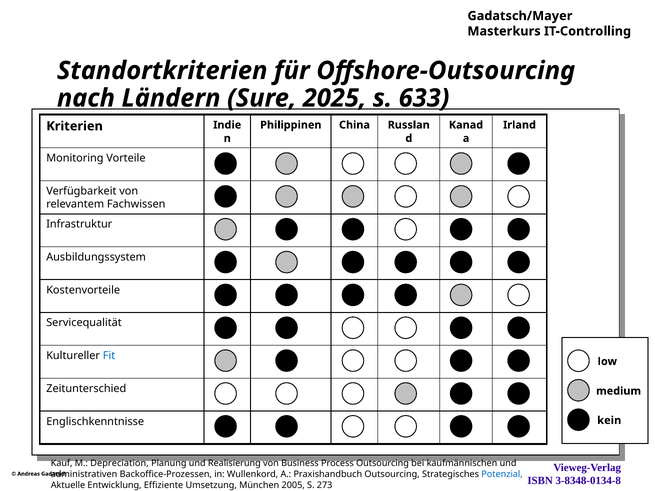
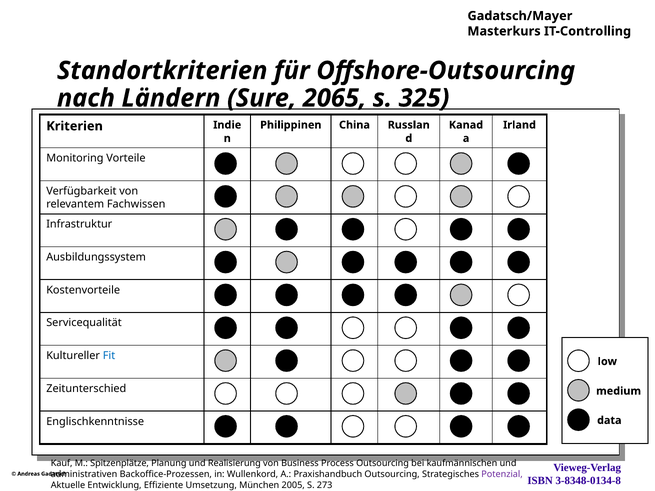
2025: 2025 -> 2065
633: 633 -> 325
kein: kein -> data
Depreciation: Depreciation -> Spitzenplätze
Potenzial colour: blue -> purple
